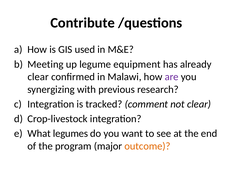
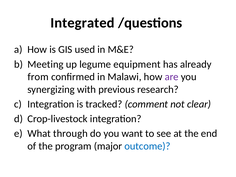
Contribute: Contribute -> Integrated
clear at (38, 77): clear -> from
legumes: legumes -> through
outcome colour: orange -> blue
